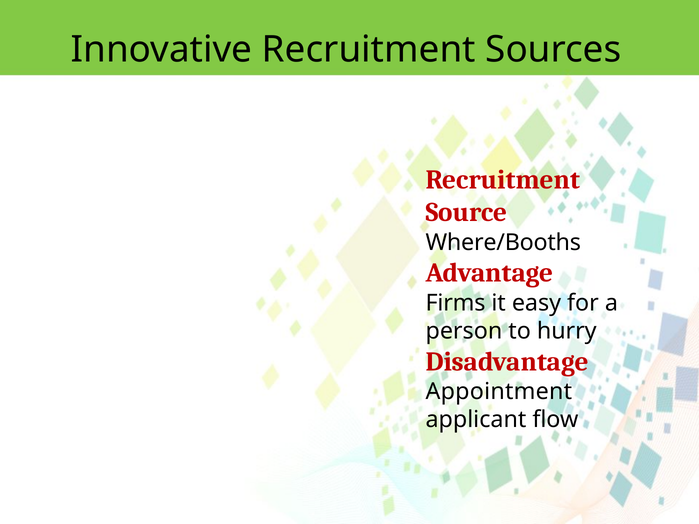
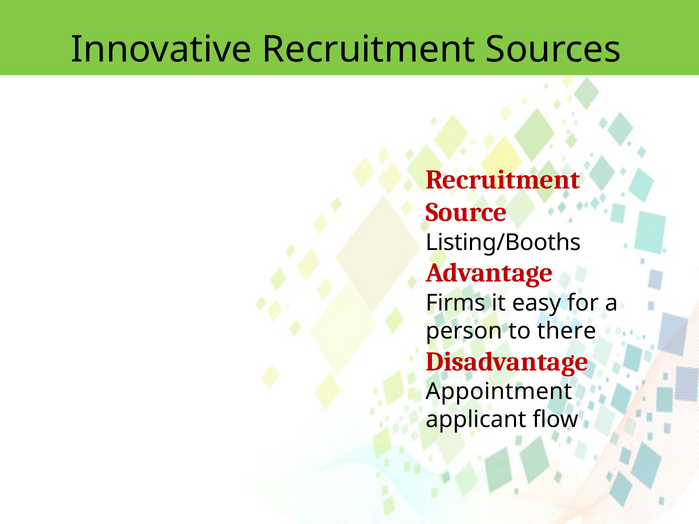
Where/Booths: Where/Booths -> Listing/Booths
hurry: hurry -> there
